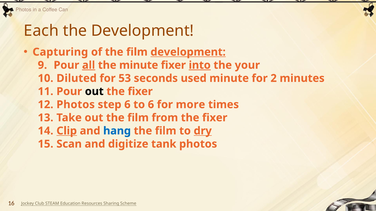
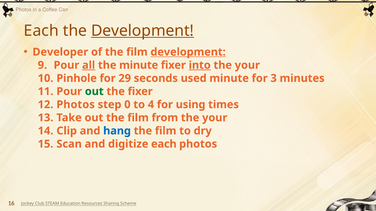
Development at (142, 31) underline: none -> present
Capturing: Capturing -> Developer
Diluted: Diluted -> Pinhole
53: 53 -> 29
2: 2 -> 3
out at (94, 92) colour: black -> green
step 6: 6 -> 0
to 6: 6 -> 4
more: more -> using
from the fixer: fixer -> your
Clip underline: present -> none
dry underline: present -> none
digitize tank: tank -> each
